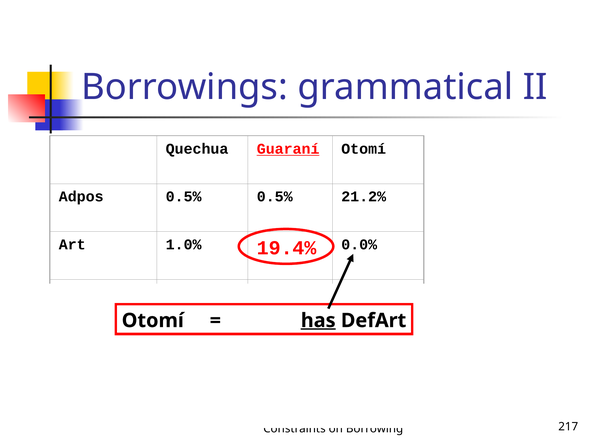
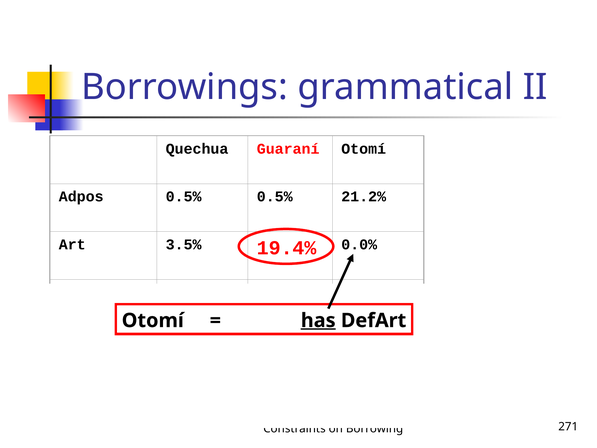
Guaraní underline: present -> none
1.0%: 1.0% -> 3.5%
217: 217 -> 271
